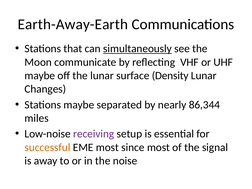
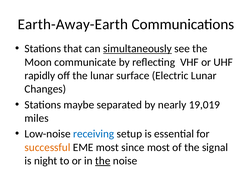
maybe at (40, 76): maybe -> rapidly
Density: Density -> Electric
86,344: 86,344 -> 19,019
receiving colour: purple -> blue
away: away -> night
the at (103, 161) underline: none -> present
